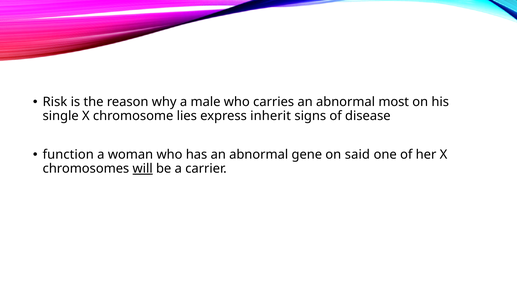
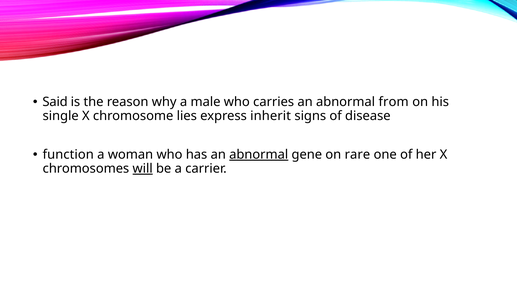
Risk: Risk -> Said
most: most -> from
abnormal at (259, 155) underline: none -> present
said: said -> rare
